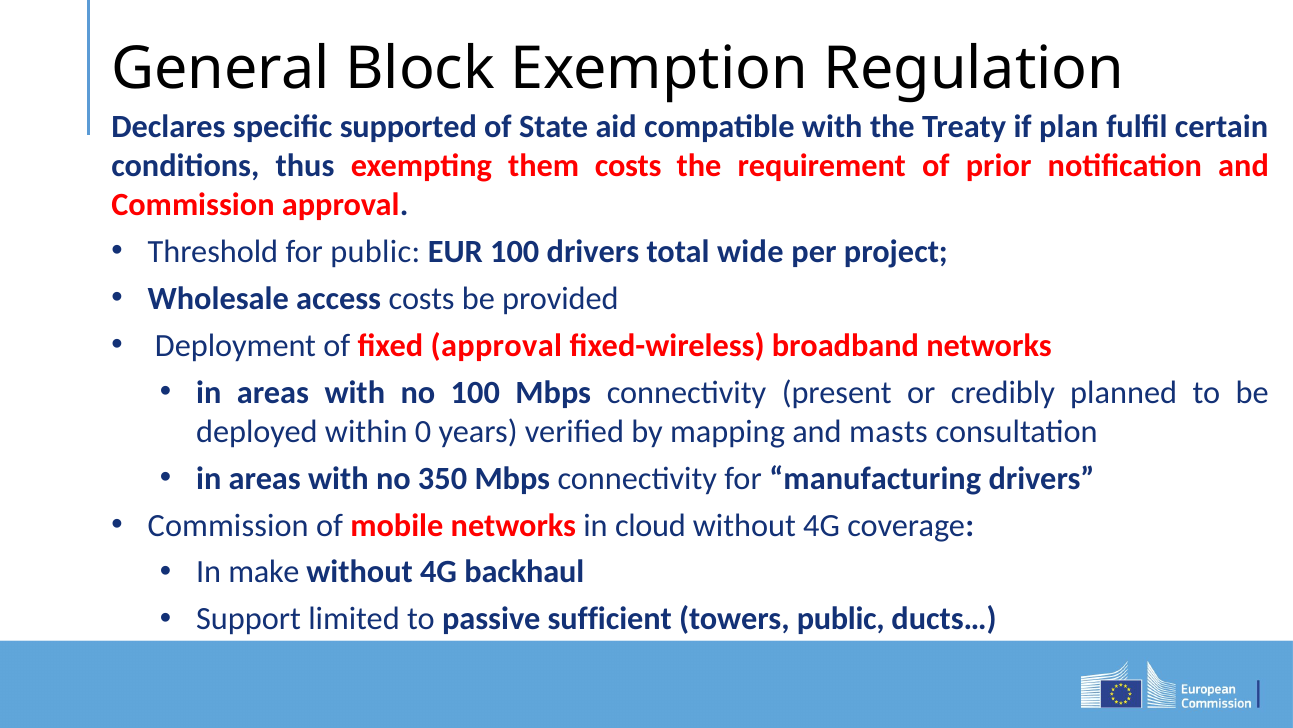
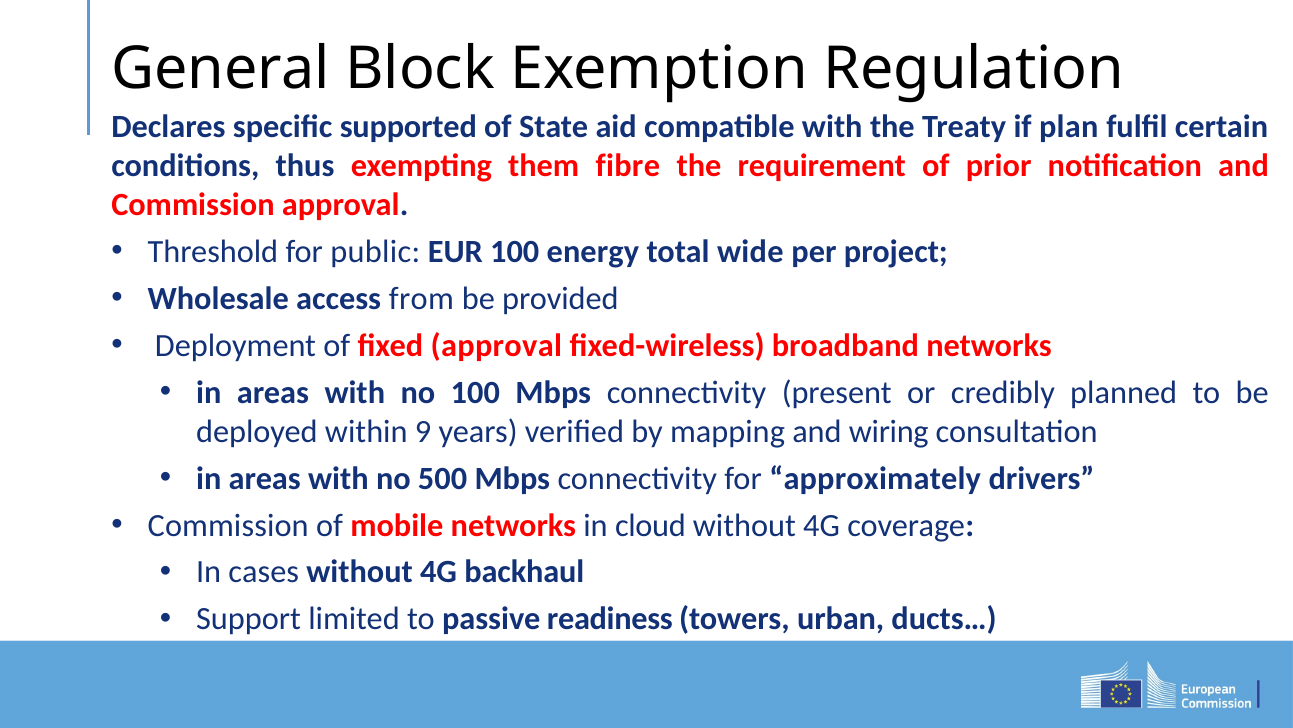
them costs: costs -> fibre
100 drivers: drivers -> energy
access costs: costs -> from
0: 0 -> 9
masts: masts -> wiring
350: 350 -> 500
manufacturing: manufacturing -> approximately
make: make -> cases
sufficient: sufficient -> readiness
towers public: public -> urban
